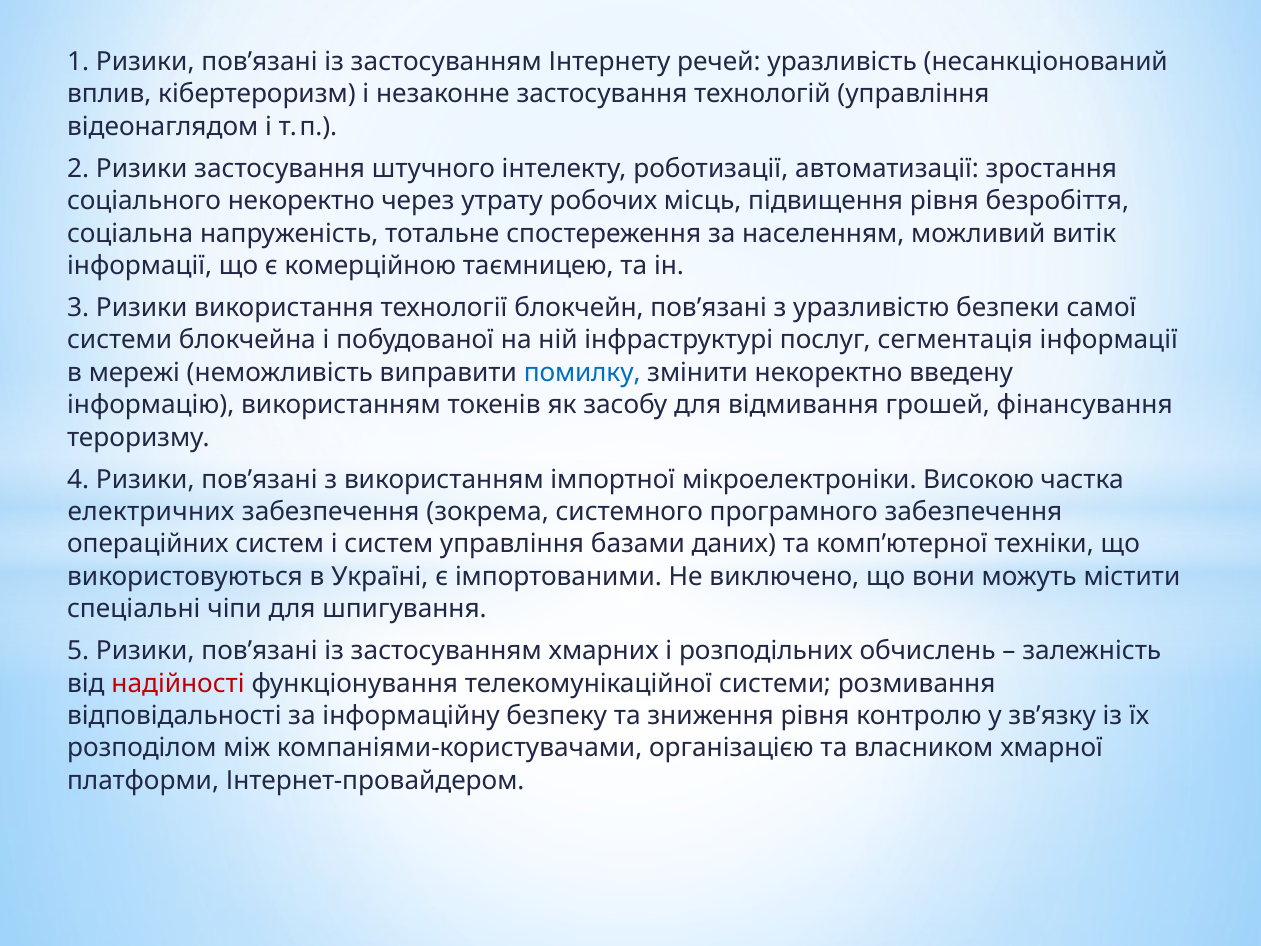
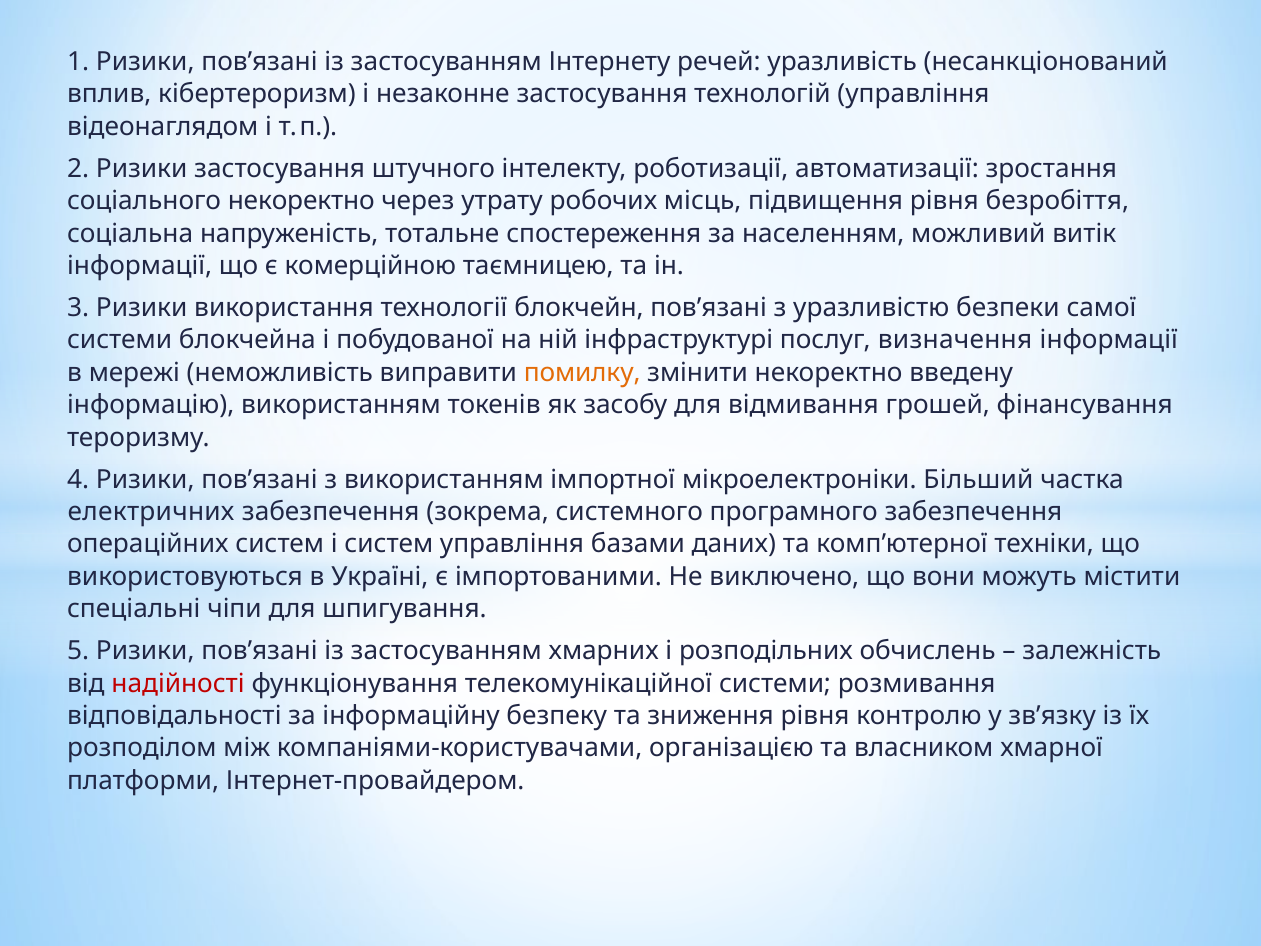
сегментація: сегментація -> визначення
помилку colour: blue -> orange
Високою: Високою -> Більший
